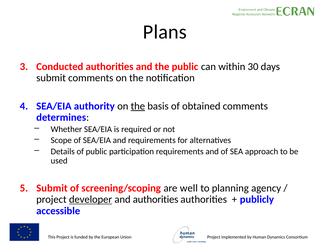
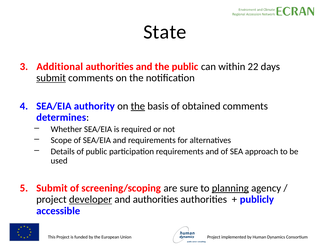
Plans: Plans -> State
Conducted: Conducted -> Additional
30: 30 -> 22
submit at (51, 78) underline: none -> present
well: well -> sure
planning underline: none -> present
